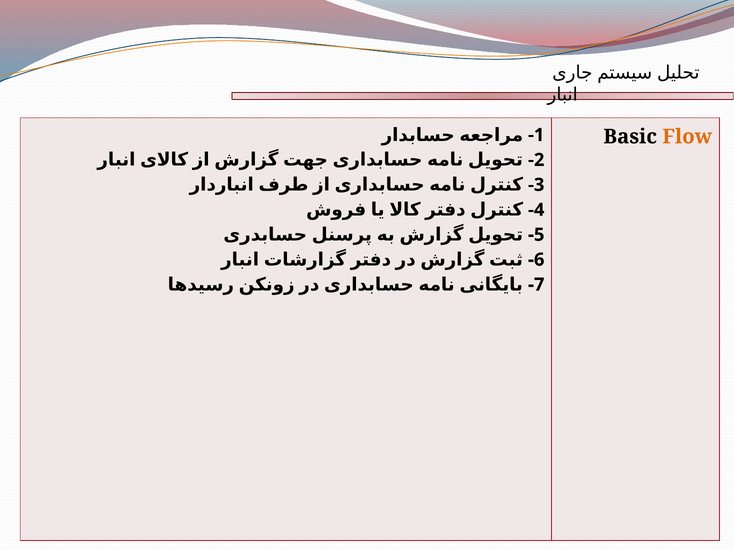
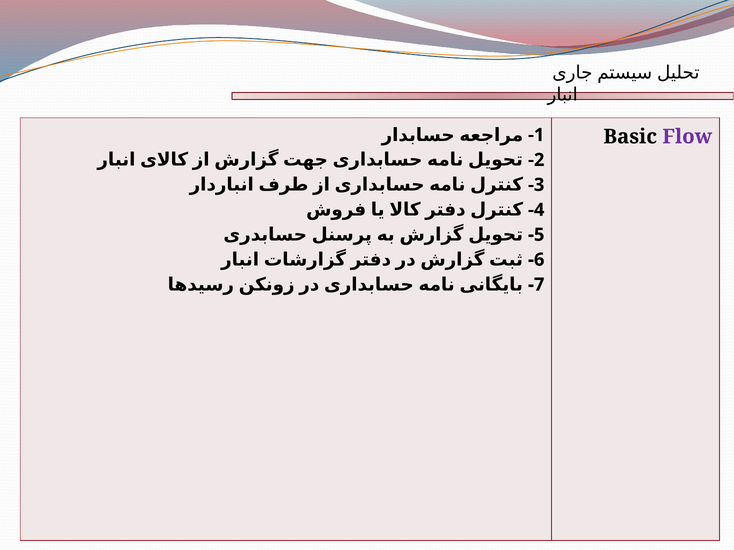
Flow colour: orange -> purple
